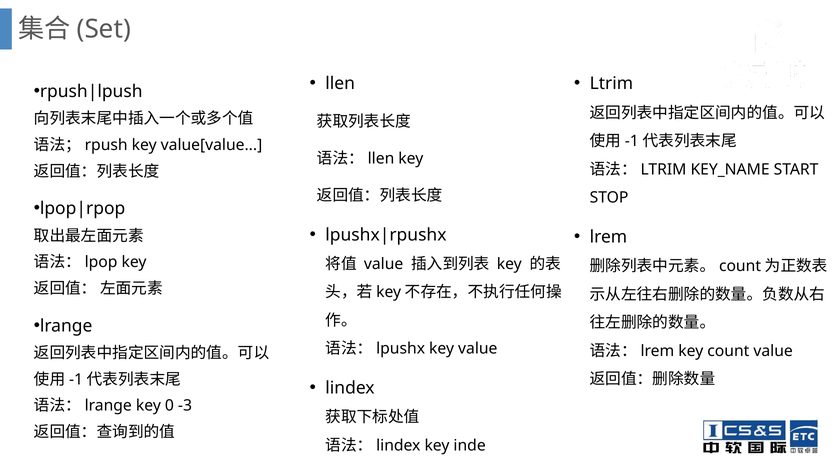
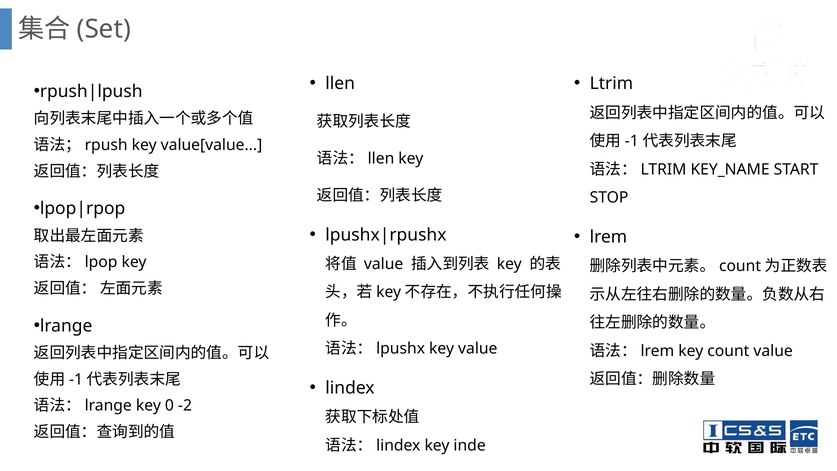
-3: -3 -> -2
